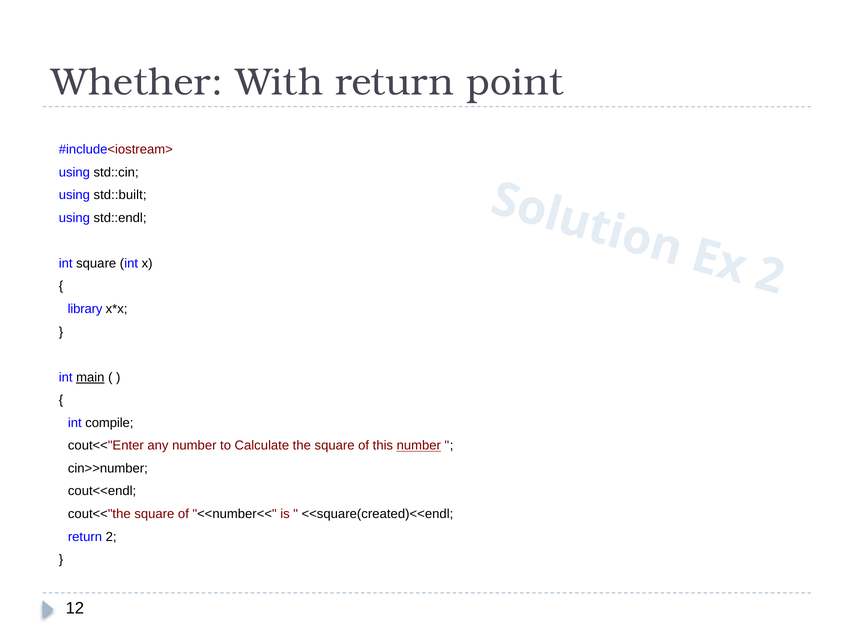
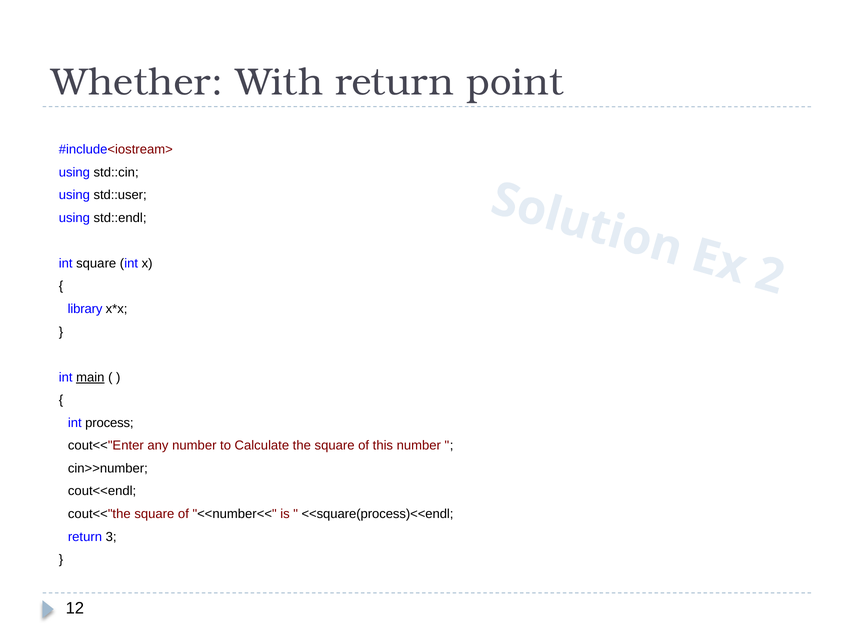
std::built: std::built -> std::user
compile: compile -> process
number at (419, 446) underline: present -> none
<<square(created)<<endl: <<square(created)<<endl -> <<square(process)<<endl
return 2: 2 -> 3
